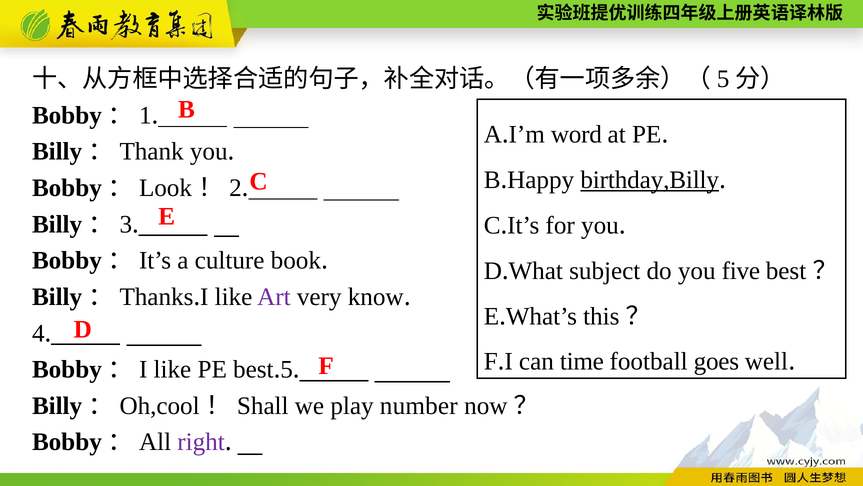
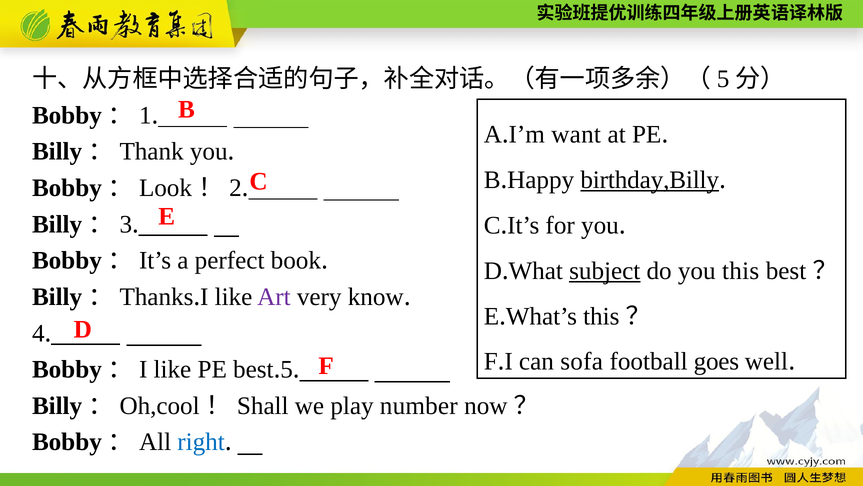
word: word -> want
culture: culture -> perfect
subject underline: none -> present
you five: five -> this
time: time -> sofa
right colour: purple -> blue
